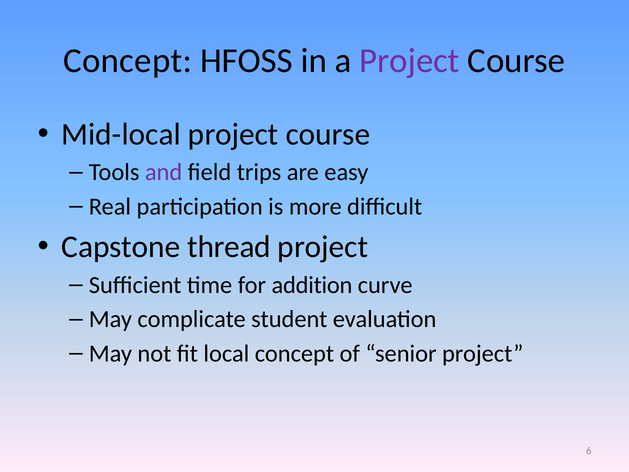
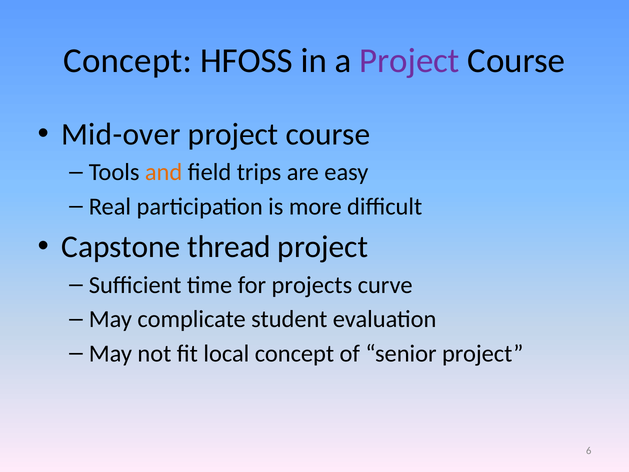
Mid-local: Mid-local -> Mid-over
and colour: purple -> orange
addition: addition -> projects
